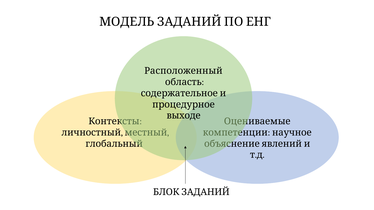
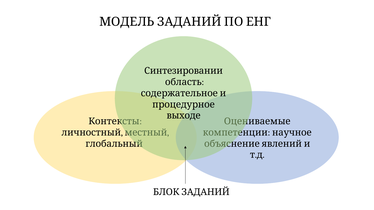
Расположенный: Расположенный -> Синтезировании
